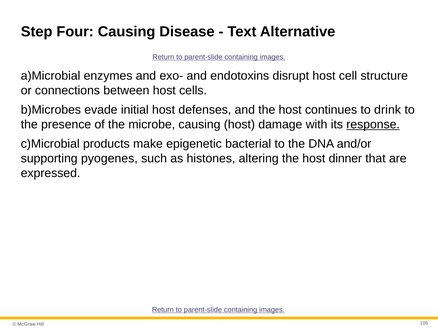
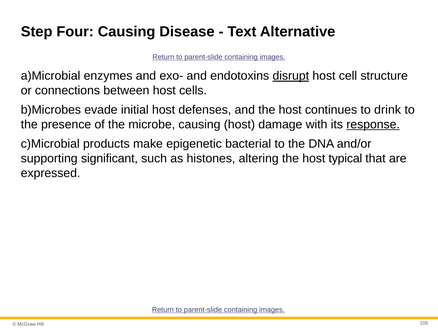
disrupt underline: none -> present
pyogenes: pyogenes -> significant
dinner: dinner -> typical
